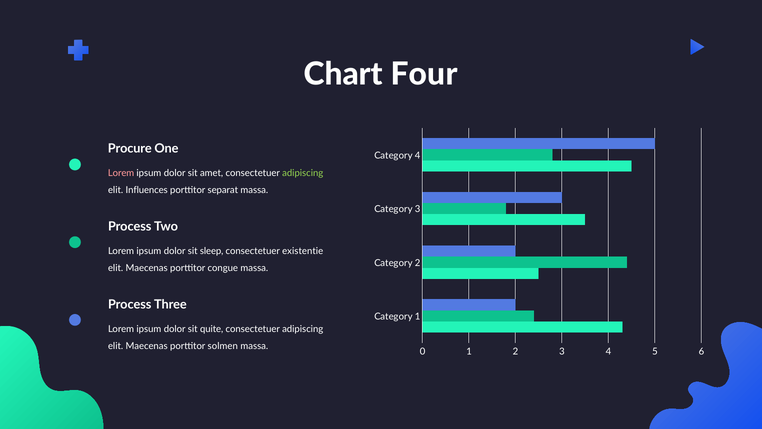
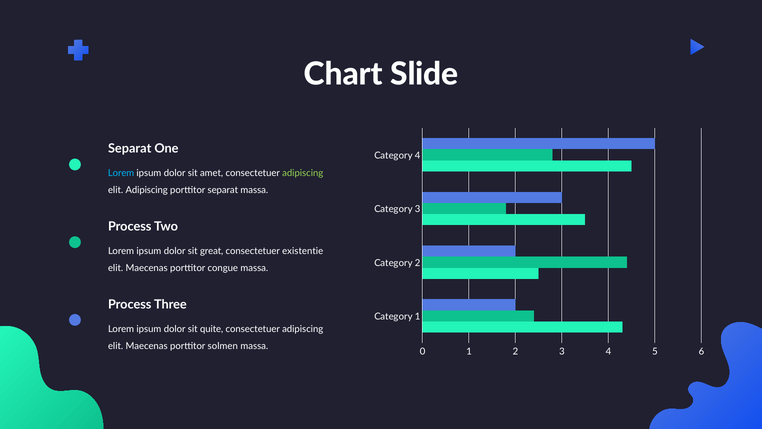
Four: Four -> Slide
Procure at (130, 148): Procure -> Separat
Lorem at (121, 173) colour: pink -> light blue
elit Influences: Influences -> Adipiscing
sleep: sleep -> great
